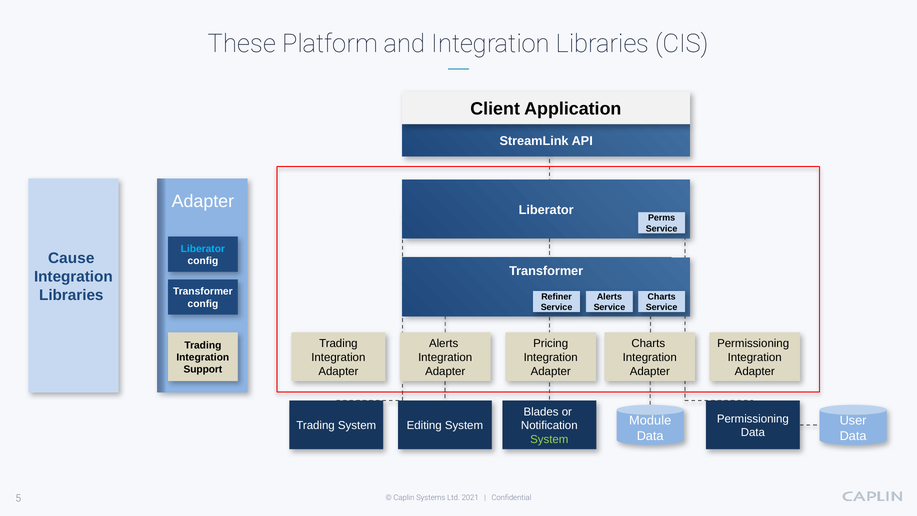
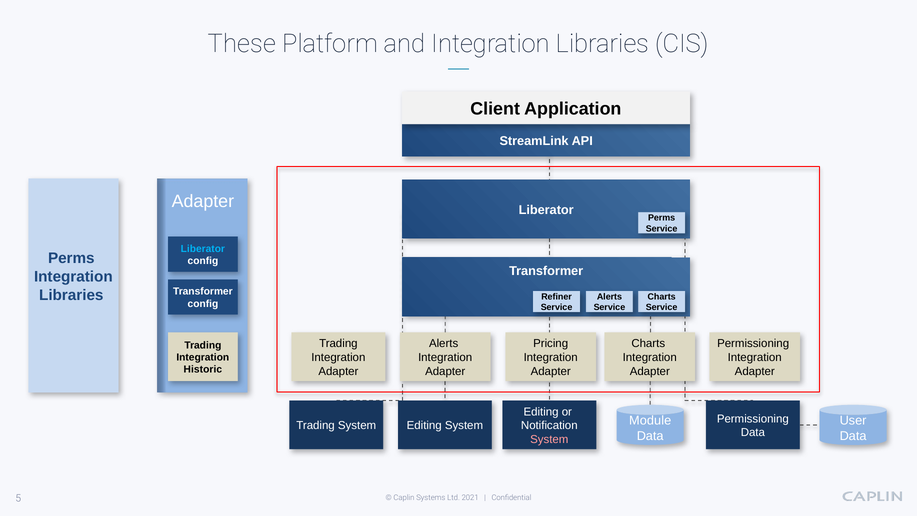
Cause at (71, 258): Cause -> Perms
Support: Support -> Historic
Blades at (541, 412): Blades -> Editing
System at (549, 439) colour: light green -> pink
